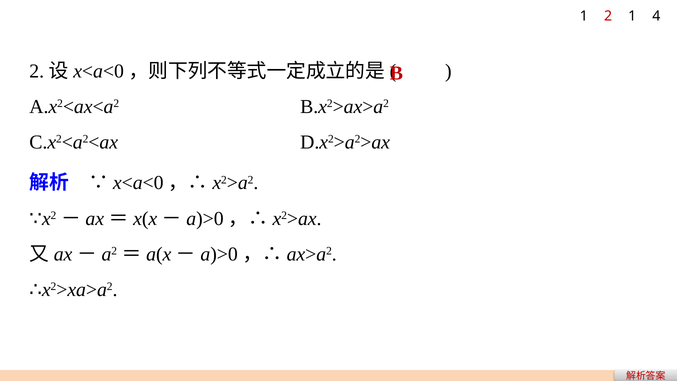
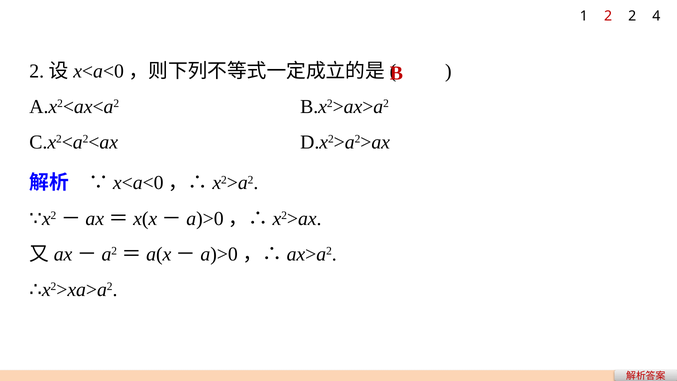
2 1: 1 -> 2
